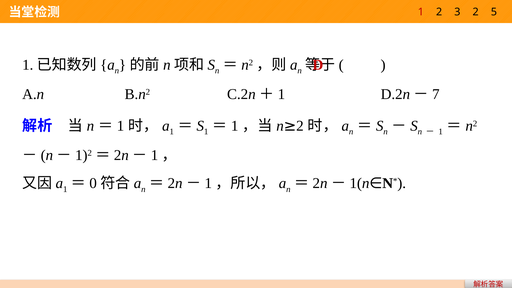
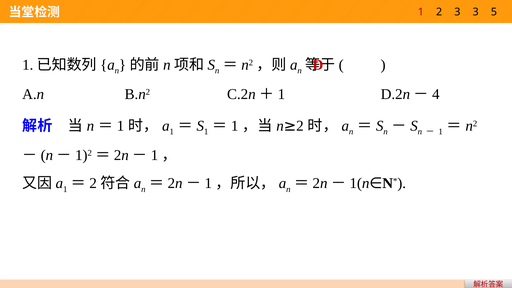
3 2: 2 -> 3
7: 7 -> 4
0 at (93, 183): 0 -> 2
